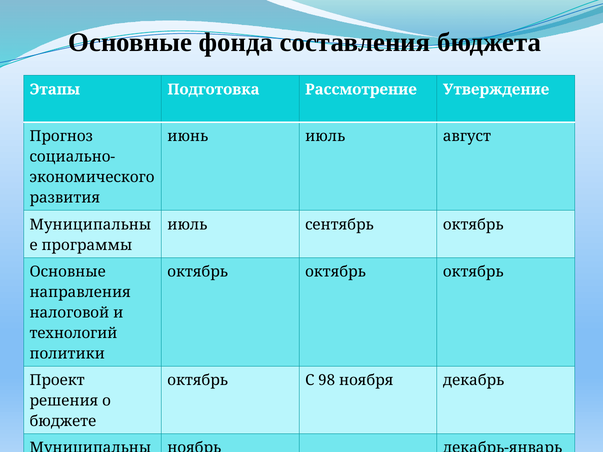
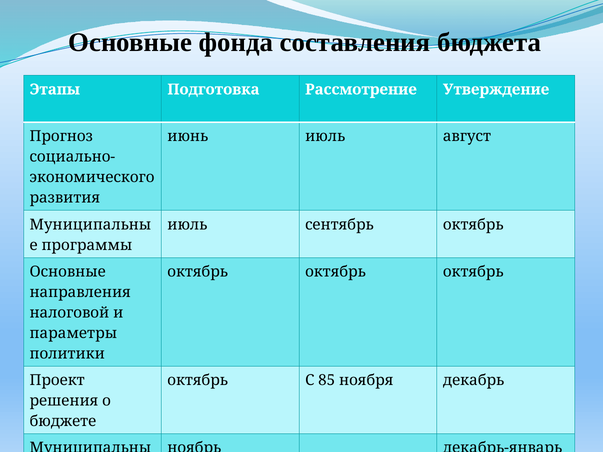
технологий: технологий -> параметры
98: 98 -> 85
